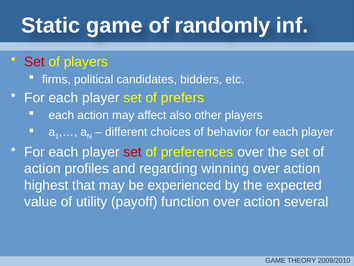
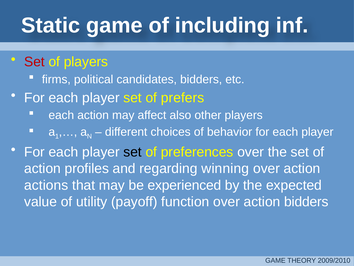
randomly: randomly -> including
set at (133, 152) colour: red -> black
highest: highest -> actions
action several: several -> bidders
